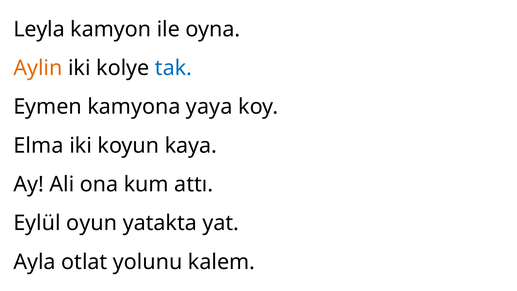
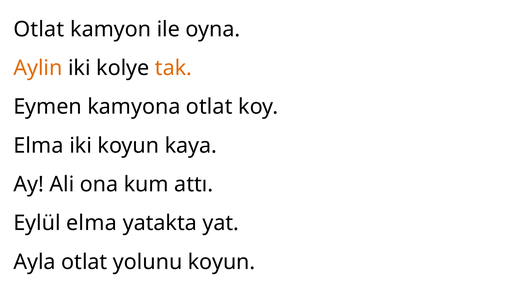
Leyla at (39, 29): Leyla -> Otlat
tak colour: blue -> orange
kamyona yaya: yaya -> otlat
Eylül oyun: oyun -> elma
yolunu kalem: kalem -> koyun
